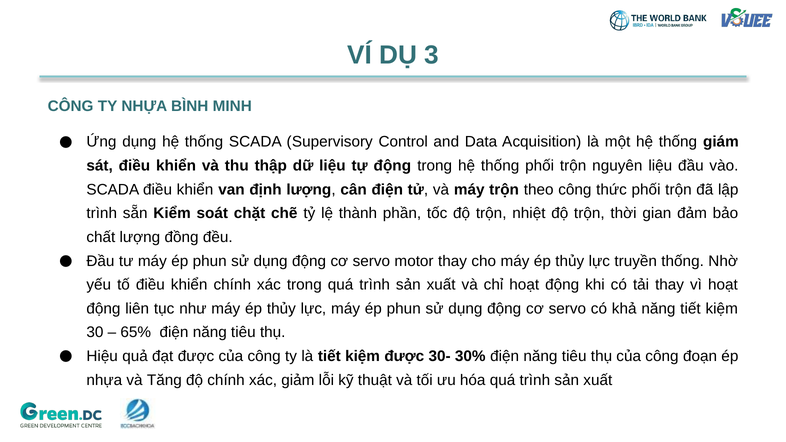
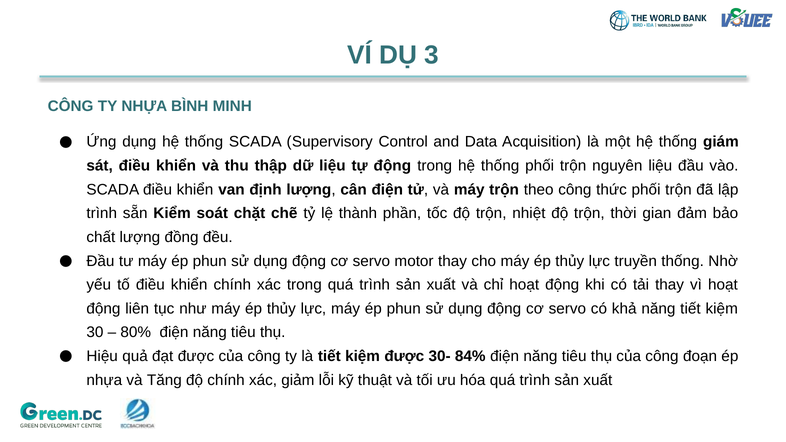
65%: 65% -> 80%
30%: 30% -> 84%
